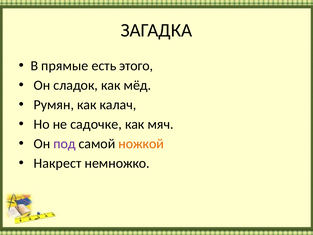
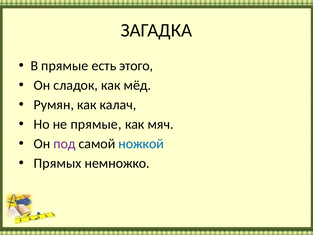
не садочке: садочке -> прямые
ножкой colour: orange -> blue
Накрест: Накрест -> Прямых
